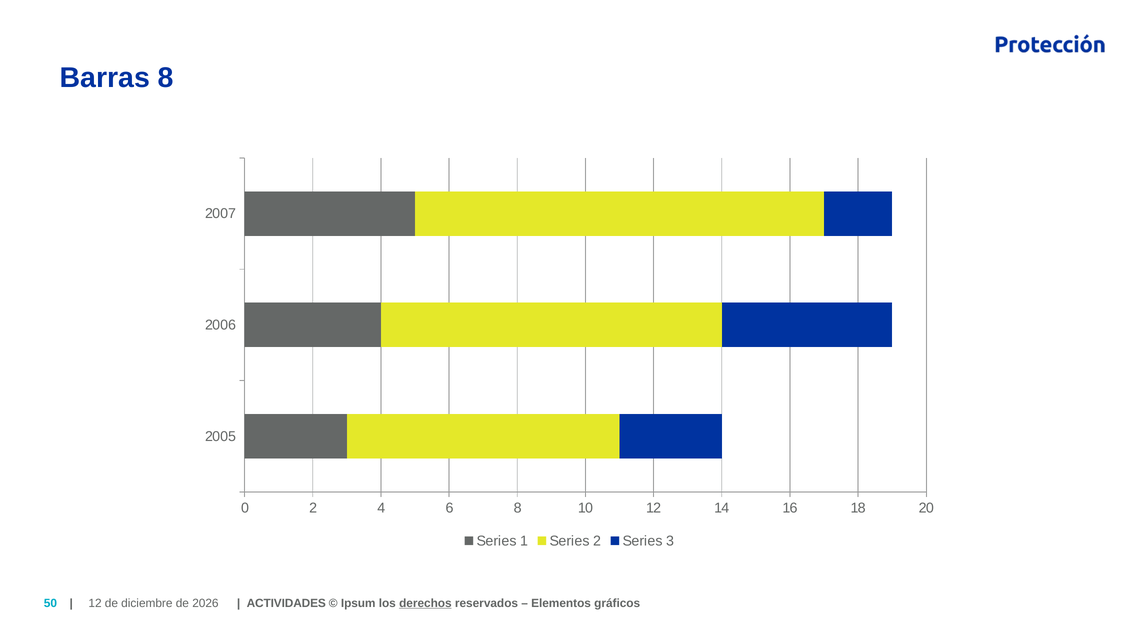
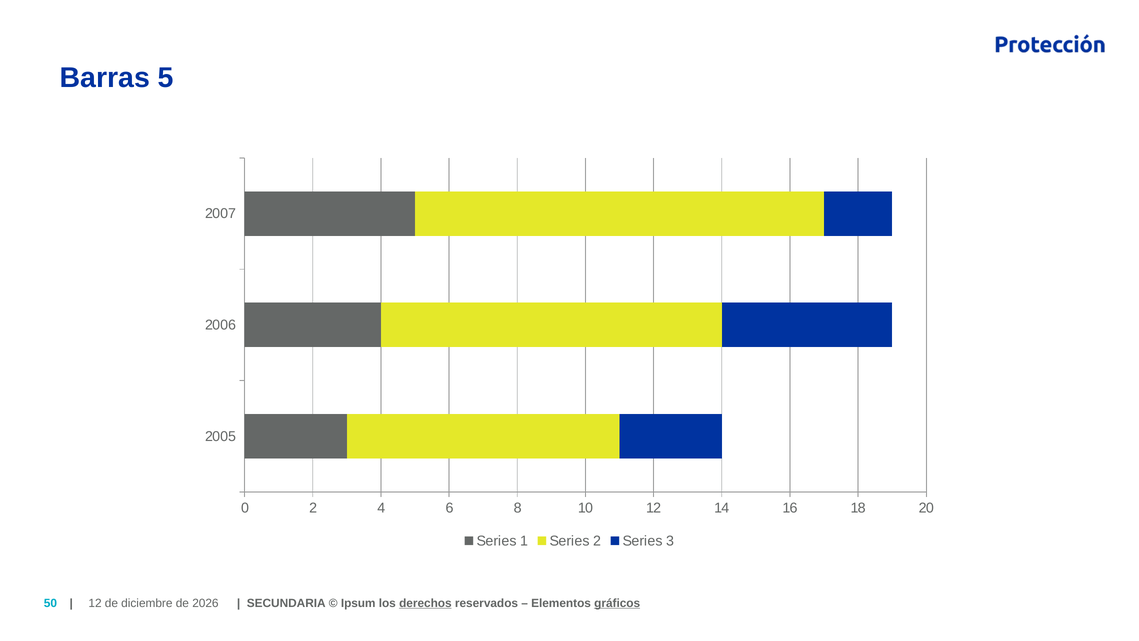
Barras 8: 8 -> 5
ACTIVIDADES: ACTIVIDADES -> SECUNDARIA
gráficos underline: none -> present
